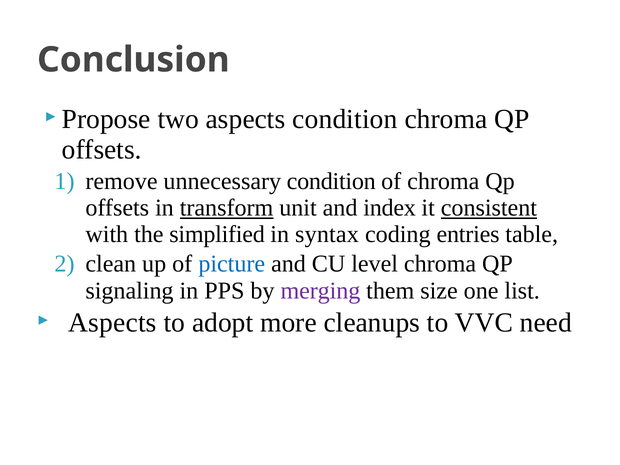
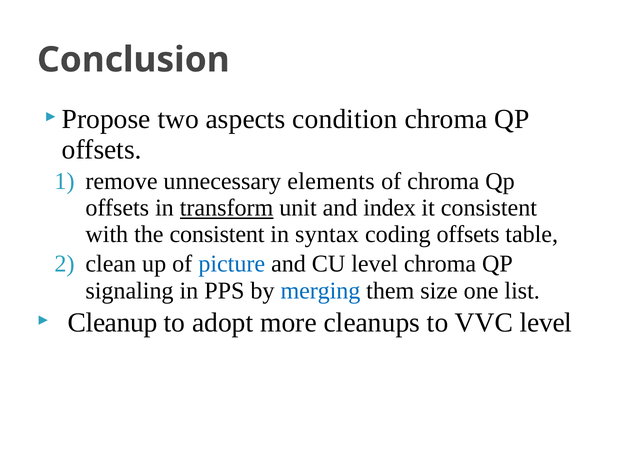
unnecessary condition: condition -> elements
consistent at (489, 208) underline: present -> none
the simplified: simplified -> consistent
coding entries: entries -> offsets
merging colour: purple -> blue
Aspects at (112, 323): Aspects -> Cleanup
VVC need: need -> level
